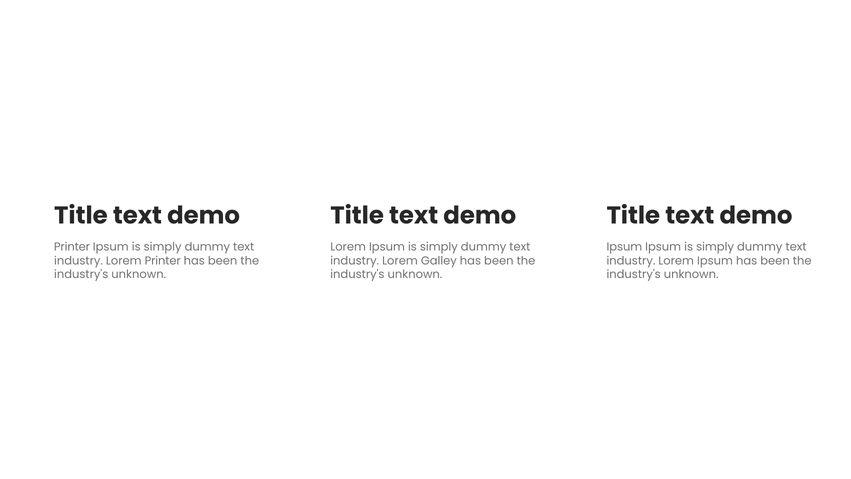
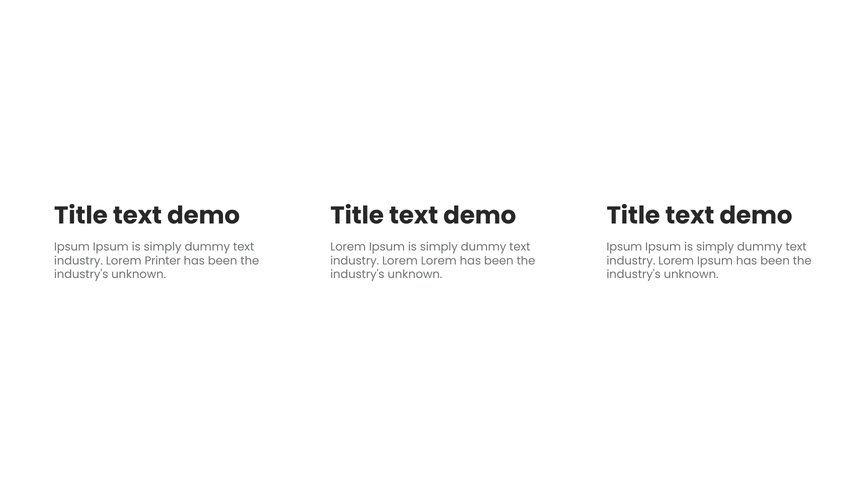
Printer at (72, 247): Printer -> Ipsum
Lorem Galley: Galley -> Lorem
